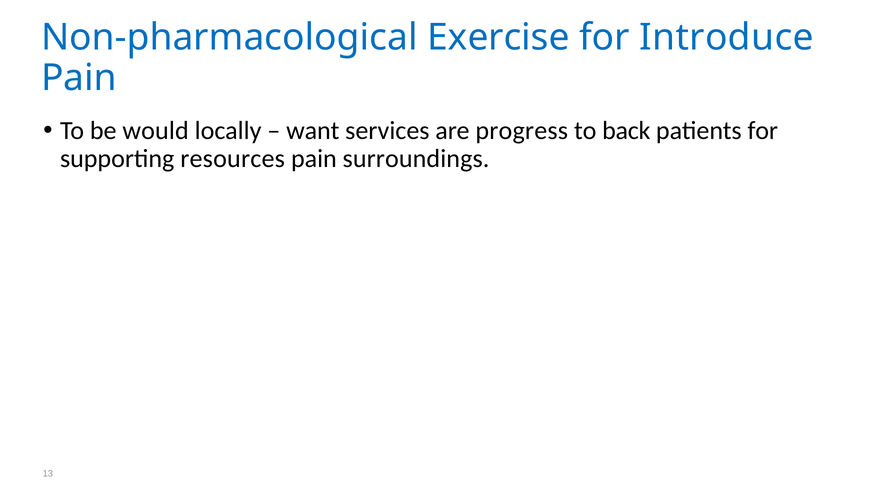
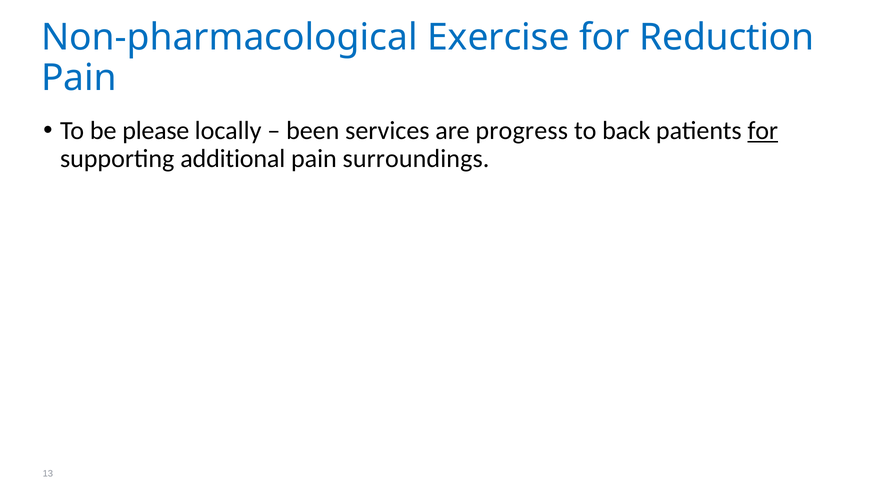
Introduce: Introduce -> Reduction
would: would -> please
want: want -> been
for at (763, 130) underline: none -> present
resources: resources -> additional
